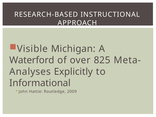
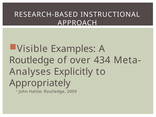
Michigan: Michigan -> Examples
Waterford at (32, 60): Waterford -> Routledge
825: 825 -> 434
Informational: Informational -> Appropriately
